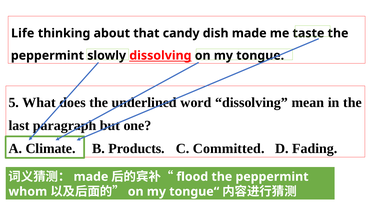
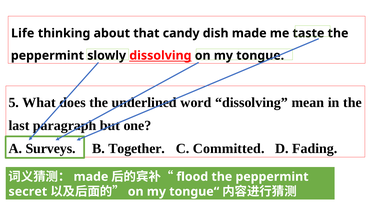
Climate: Climate -> Surveys
Products: Products -> Together
whom: whom -> secret
